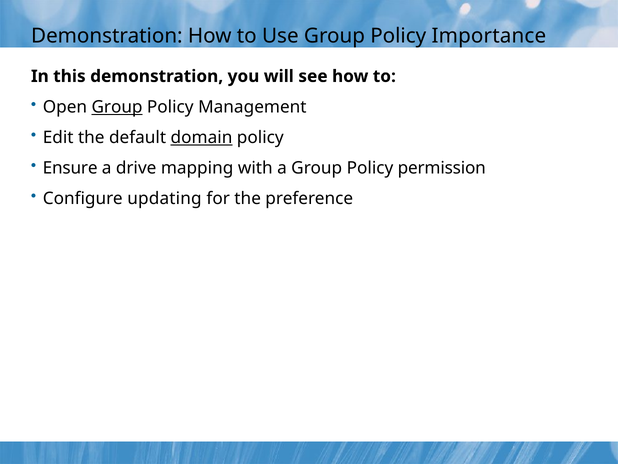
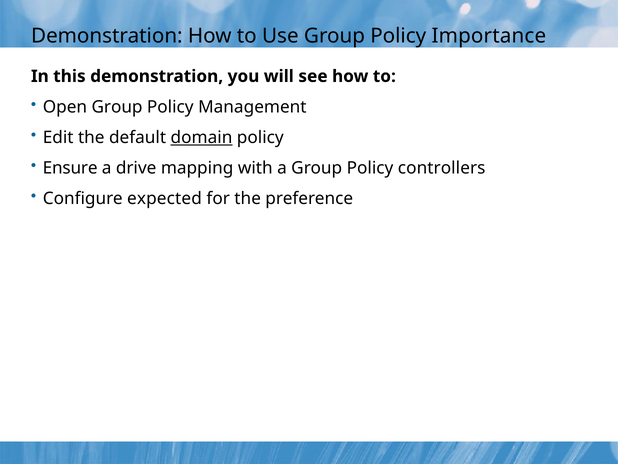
Group at (117, 107) underline: present -> none
permission: permission -> controllers
updating: updating -> expected
